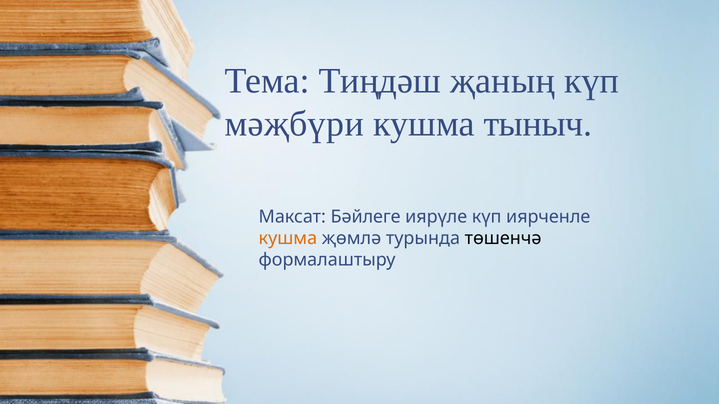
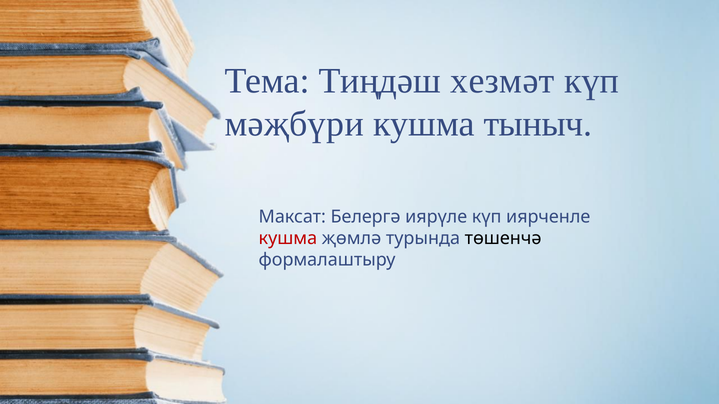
җаның: җаның -> хезмәт
Бәйлеге: Бәйлеге -> Белергә
кушма at (288, 239) colour: orange -> red
